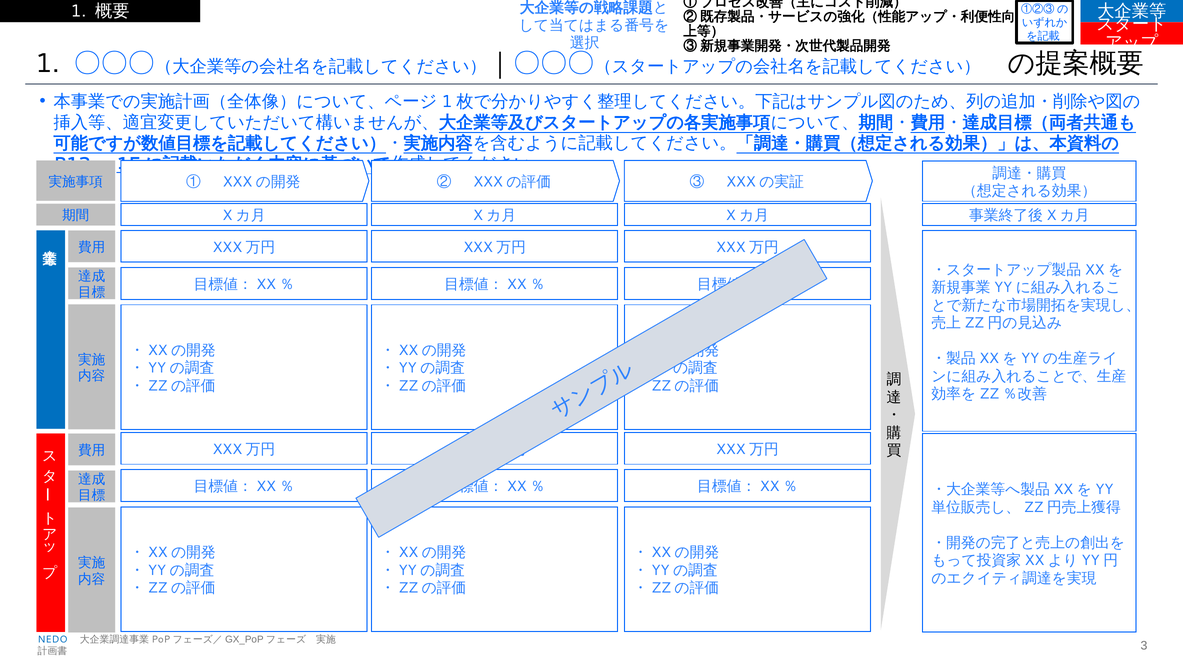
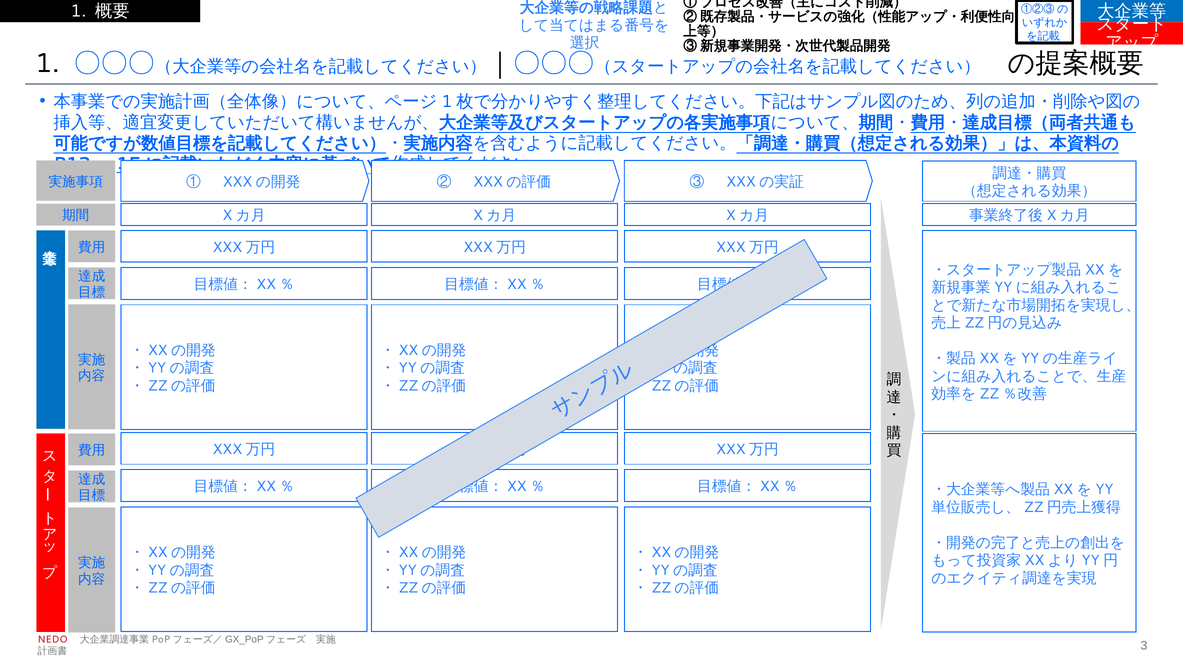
NEDO colour: blue -> red
